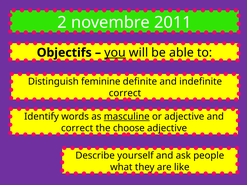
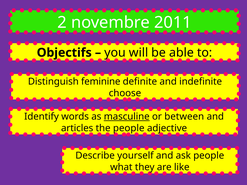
you underline: present -> none
correct at (125, 93): correct -> choose
or adjective: adjective -> between
correct at (77, 128): correct -> articles
the choose: choose -> people
